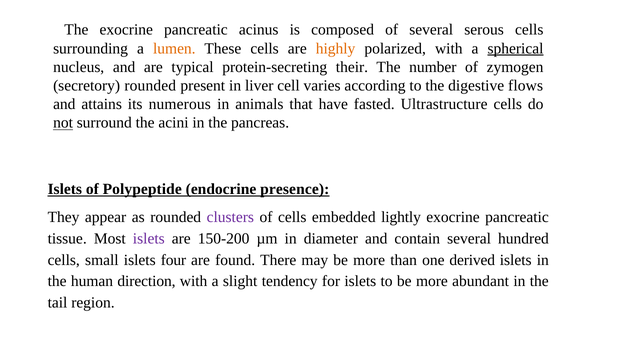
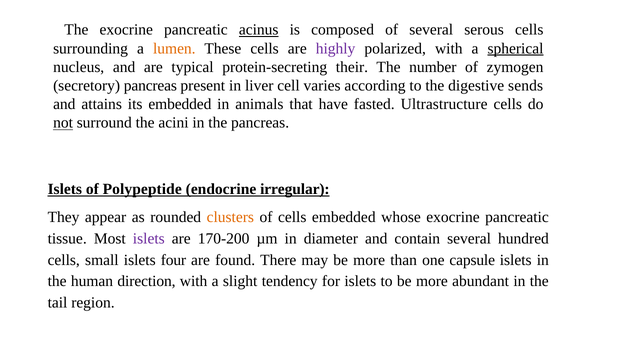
acinus underline: none -> present
highly colour: orange -> purple
secretory rounded: rounded -> pancreas
flows: flows -> sends
its numerous: numerous -> embedded
presence: presence -> irregular
clusters colour: purple -> orange
lightly: lightly -> whose
150-200: 150-200 -> 170-200
derived: derived -> capsule
